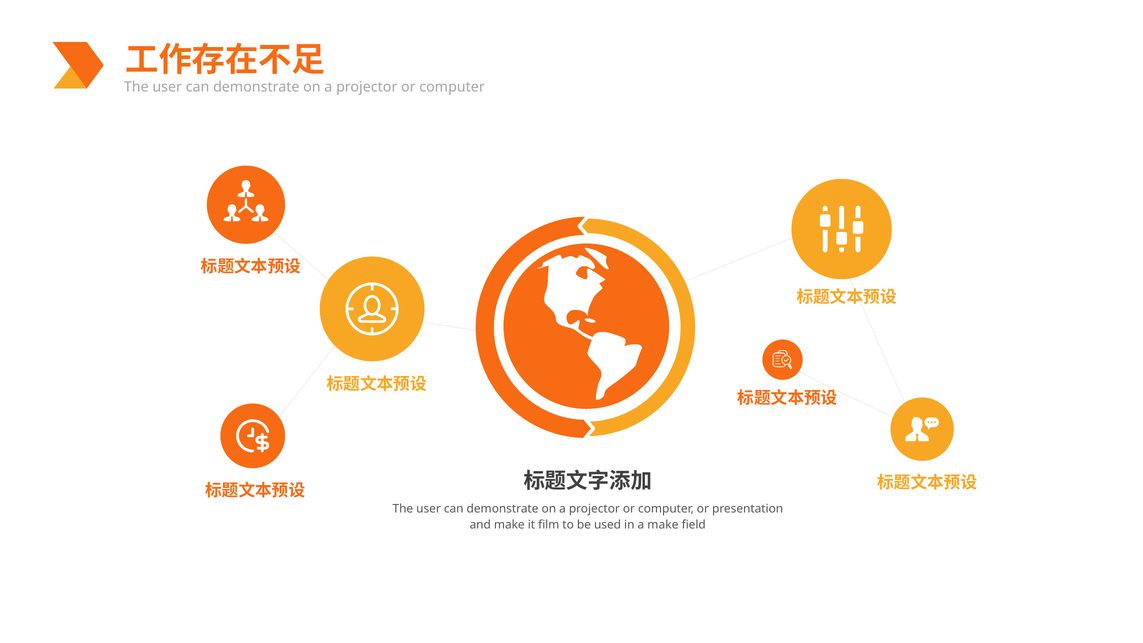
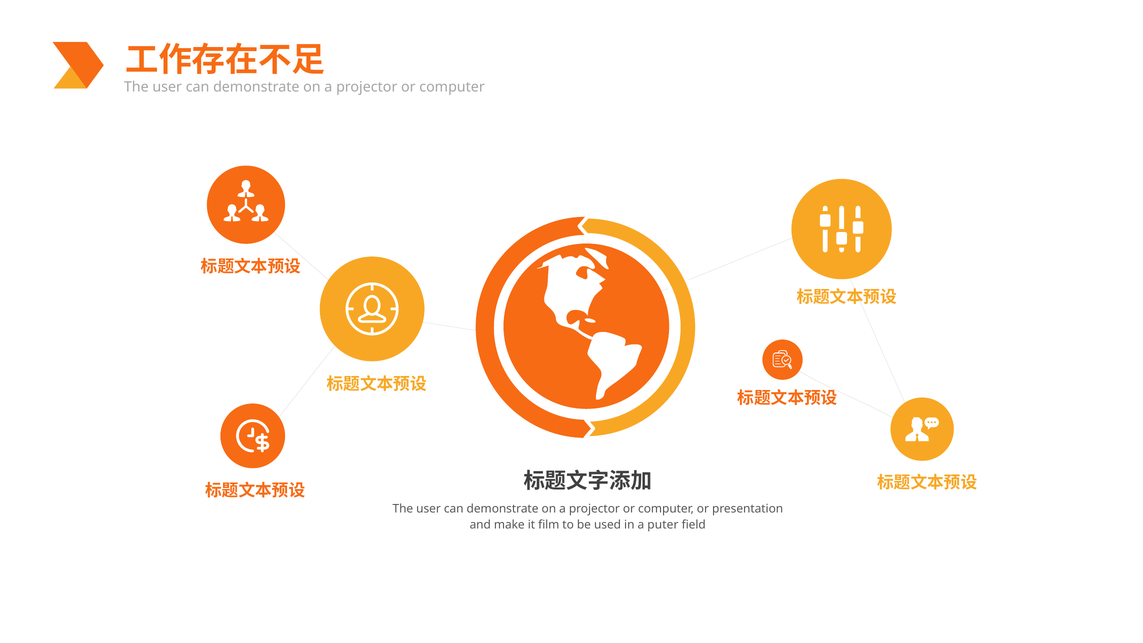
a make: make -> puter
